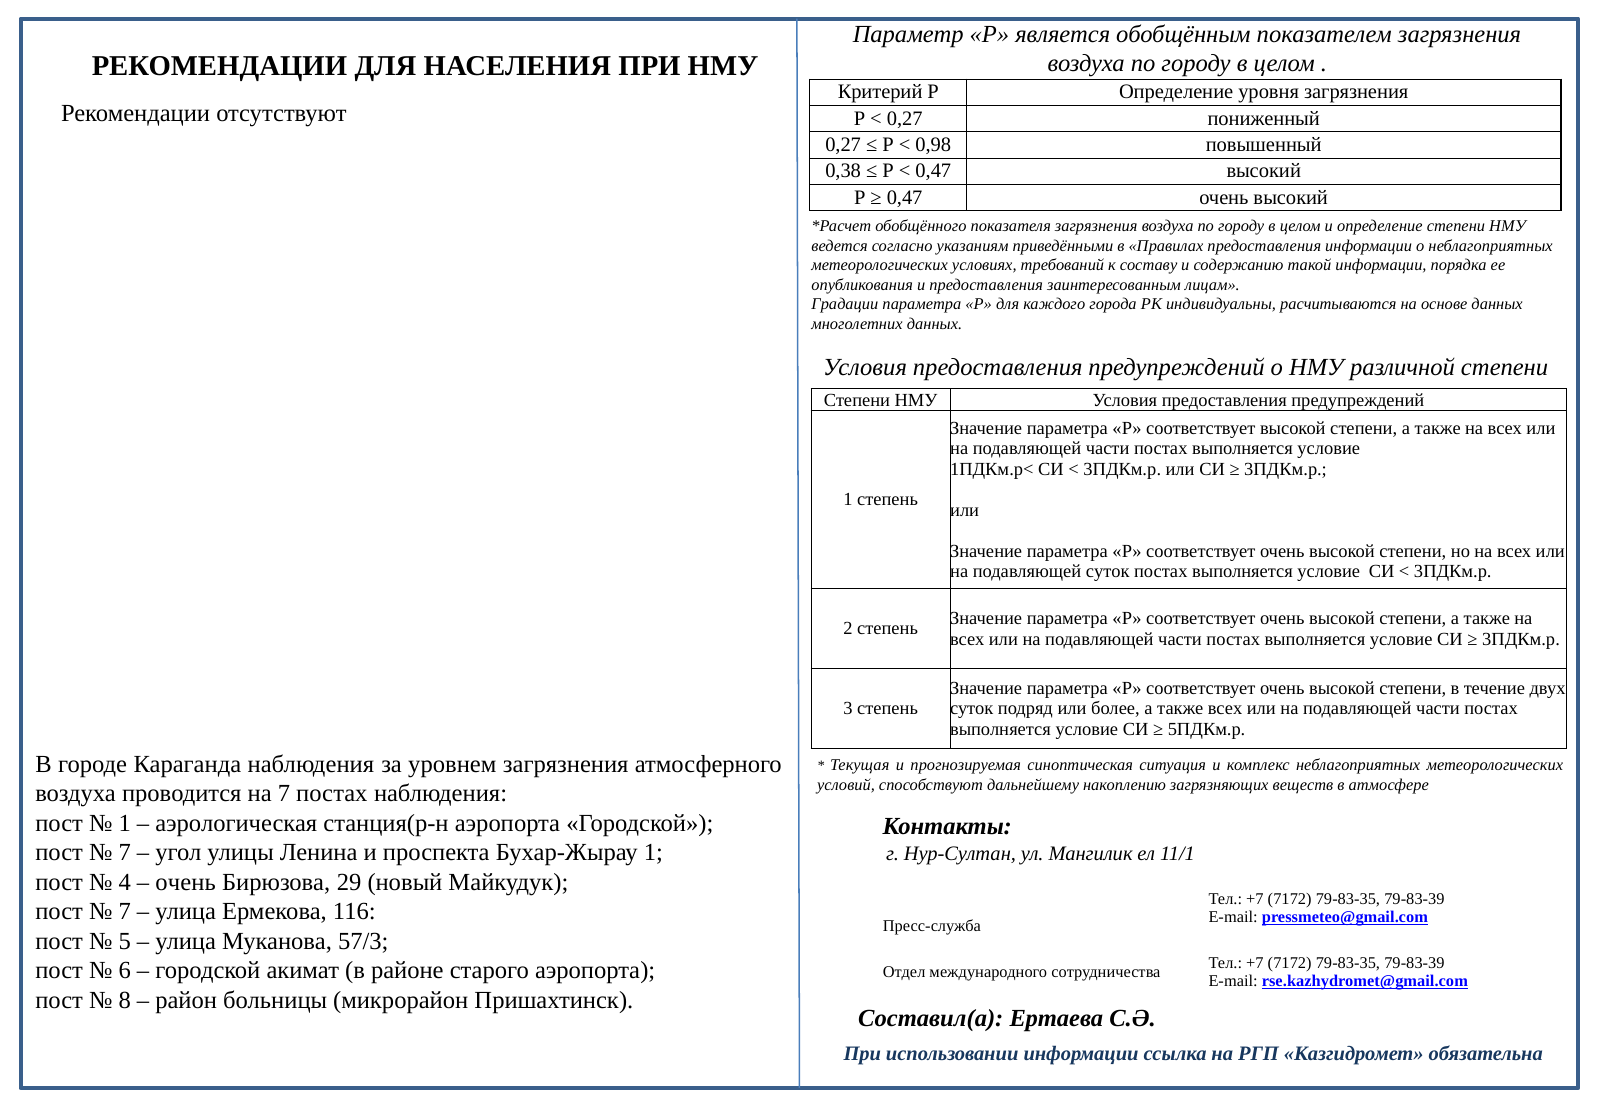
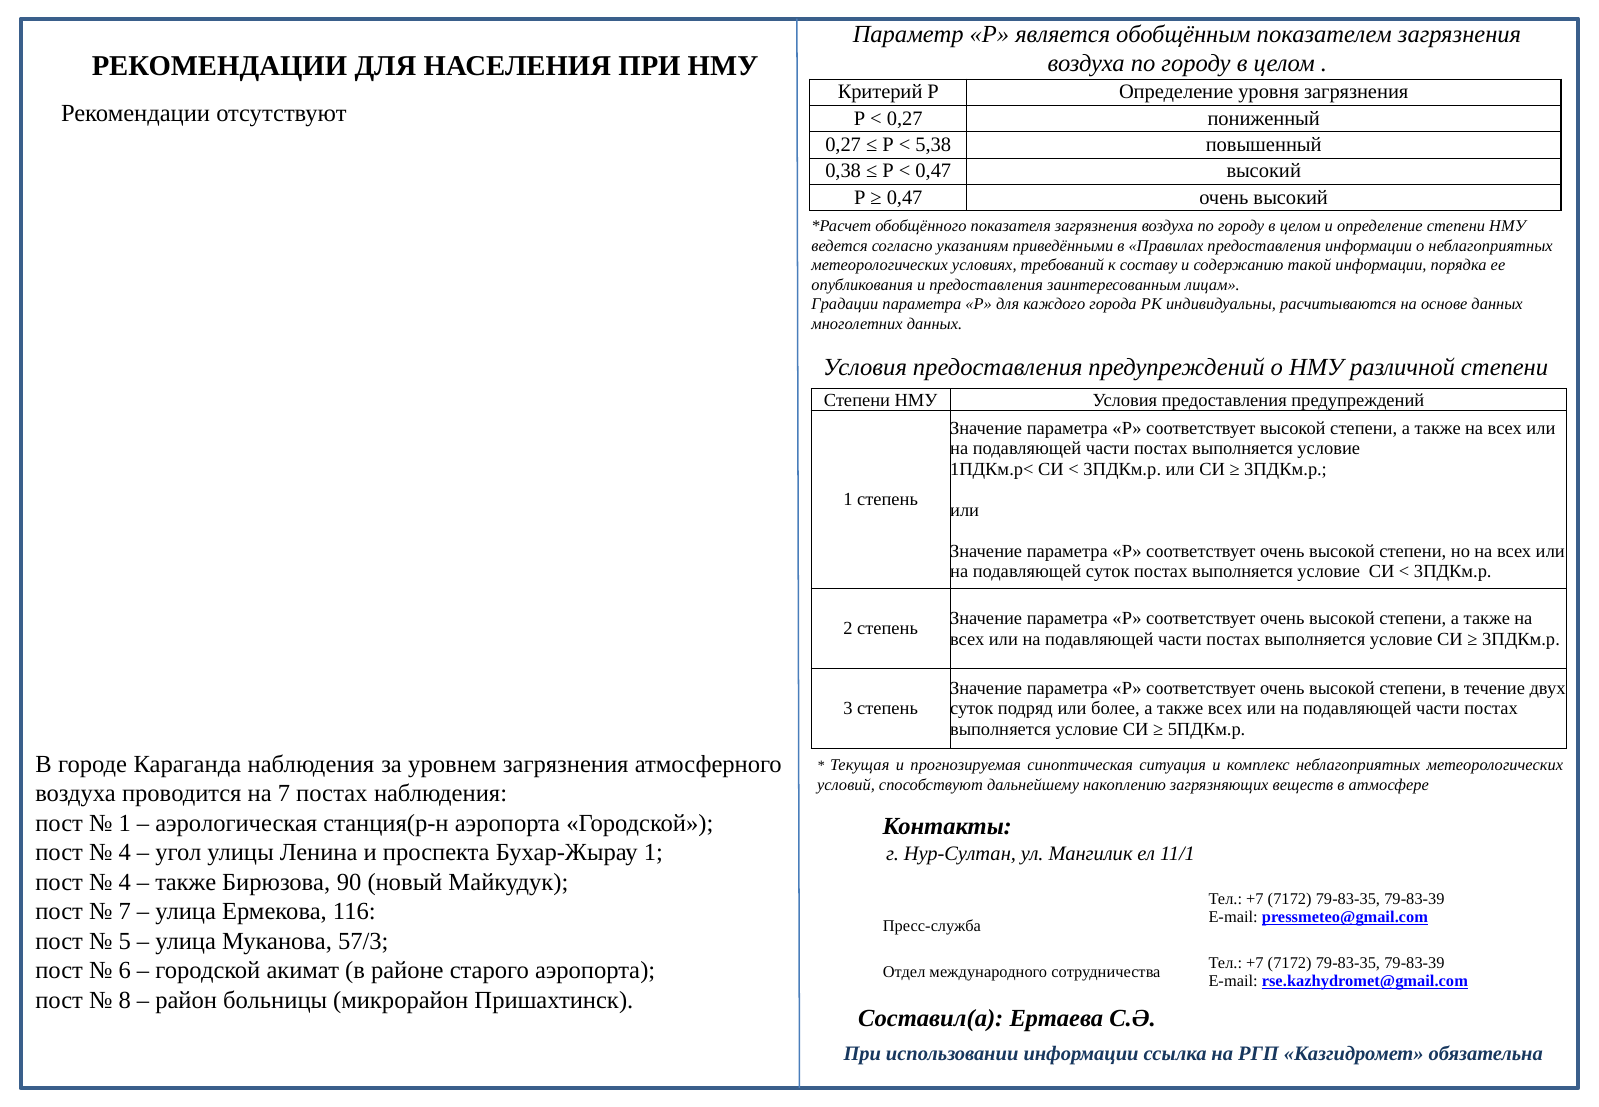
0,98: 0,98 -> 5,38
7 at (125, 853): 7 -> 4
очень at (186, 882): очень -> также
29: 29 -> 90
